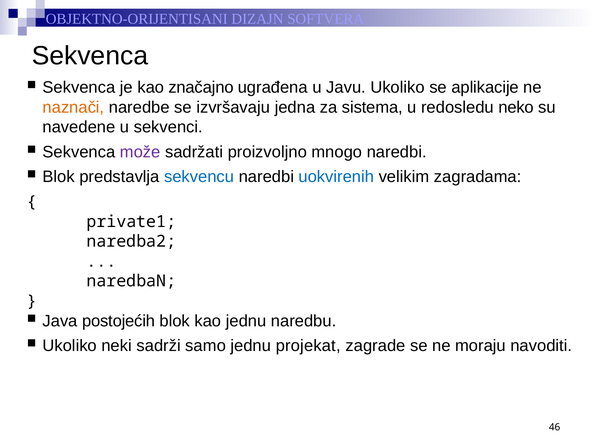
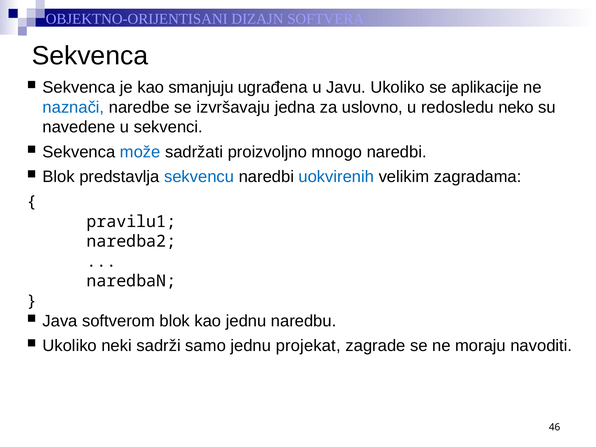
značajno: značajno -> smanjuju
naznači colour: orange -> blue
sistema: sistema -> uslovno
može colour: purple -> blue
private1: private1 -> pravilu1
postojećih: postojećih -> softverom
